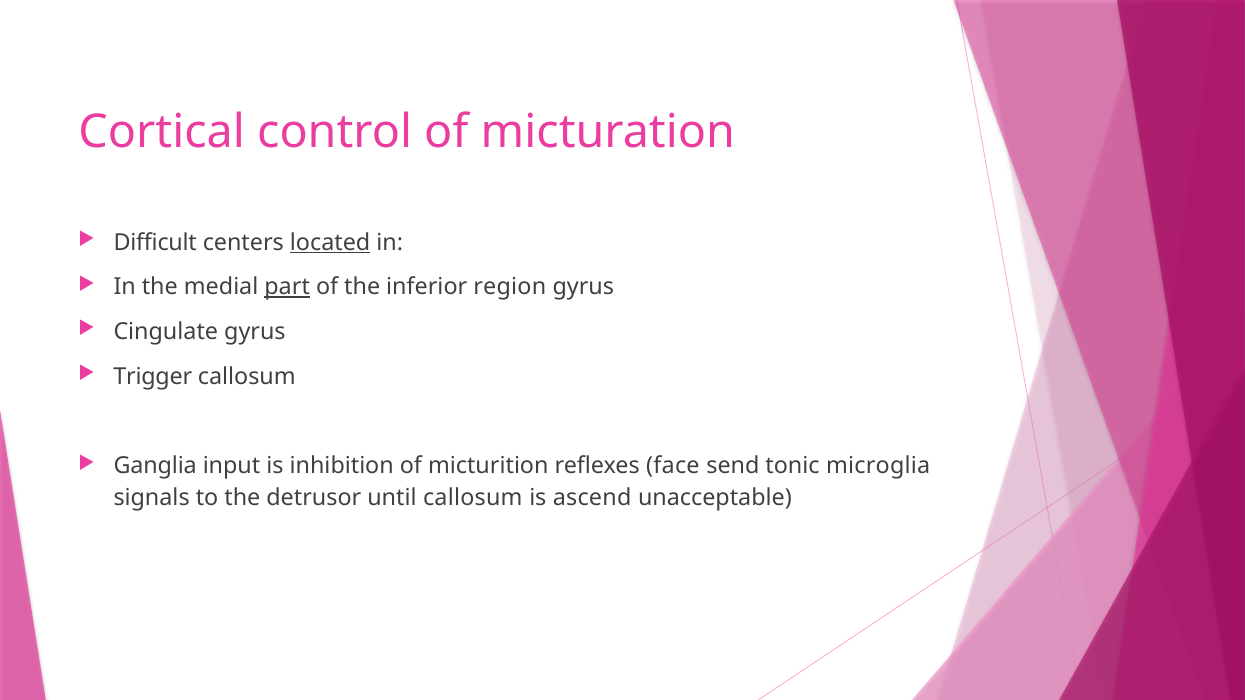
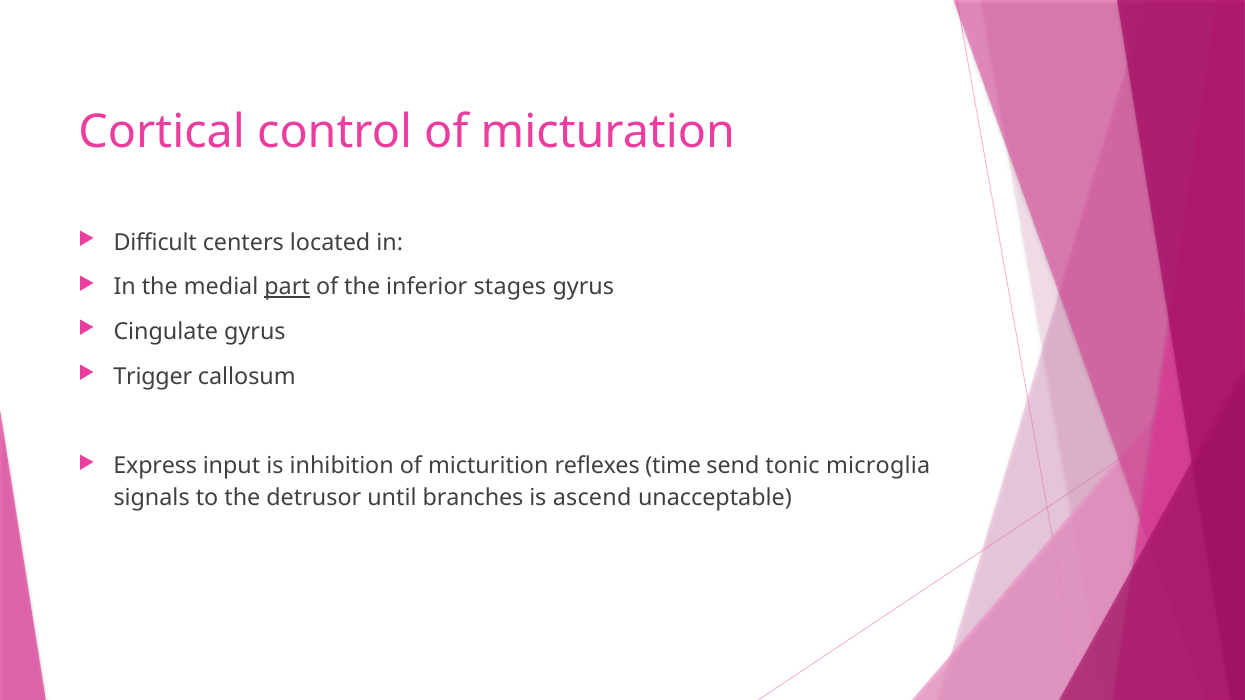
located underline: present -> none
region: region -> stages
Ganglia: Ganglia -> Express
face: face -> time
until callosum: callosum -> branches
